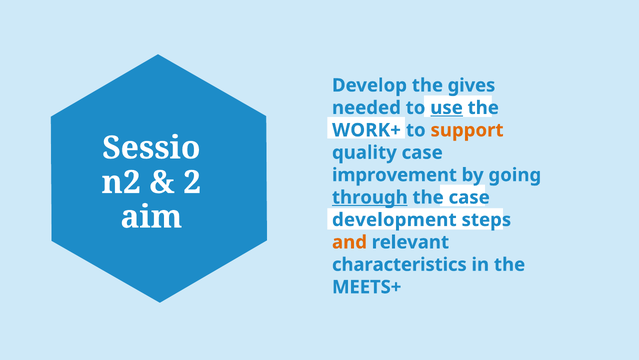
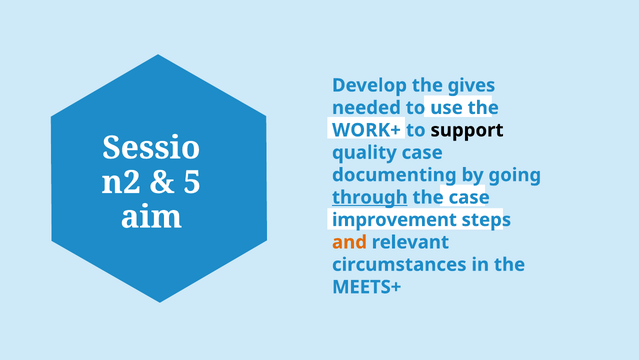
use underline: present -> none
support colour: orange -> black
improvement: improvement -> documenting
2: 2 -> 5
development: development -> improvement
characteristics: characteristics -> circumstances
